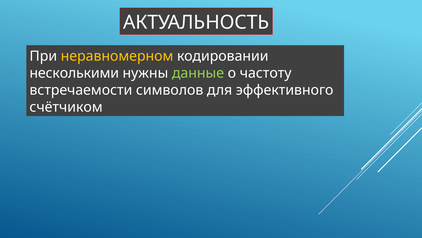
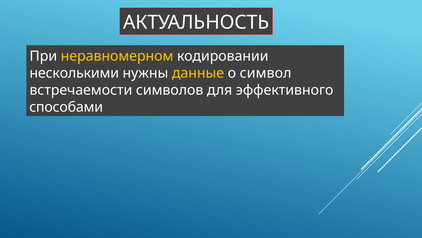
данные colour: light green -> yellow
частоту: частоту -> символ
счётчиком: счётчиком -> способами
